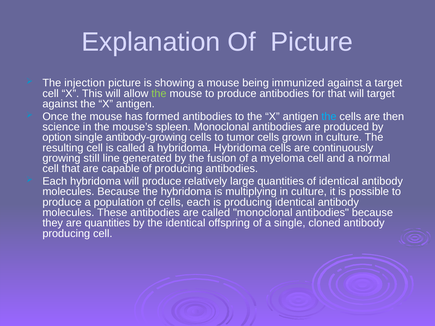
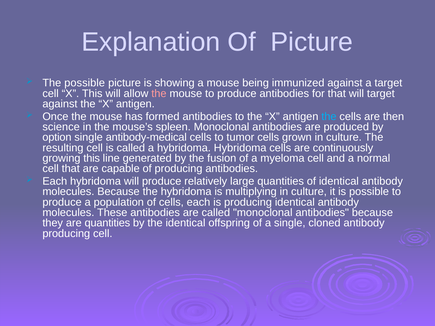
The injection: injection -> possible
the at (159, 94) colour: light green -> pink
antibody-growing: antibody-growing -> antibody-medical
growing still: still -> this
